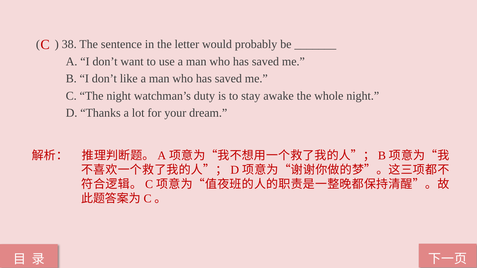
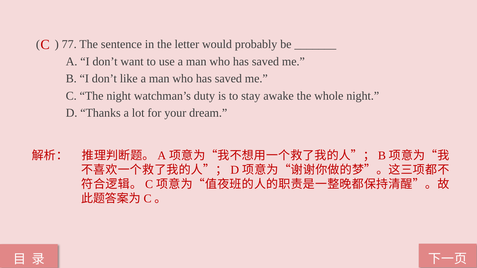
38: 38 -> 77
